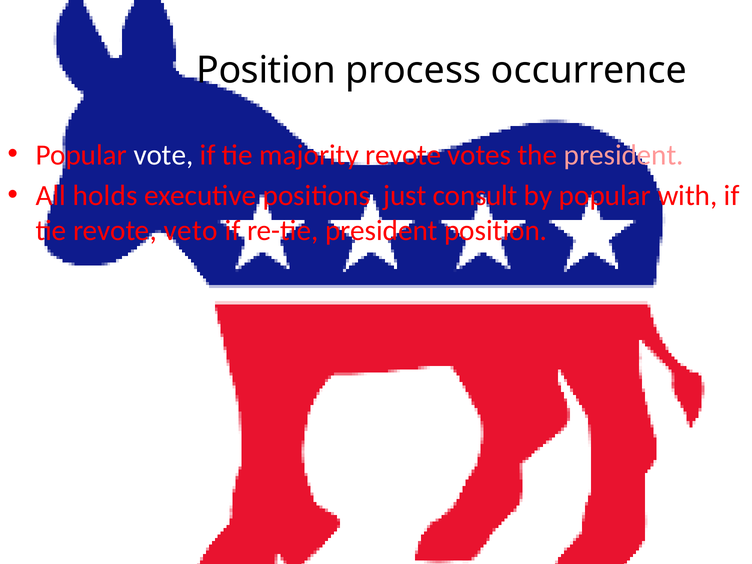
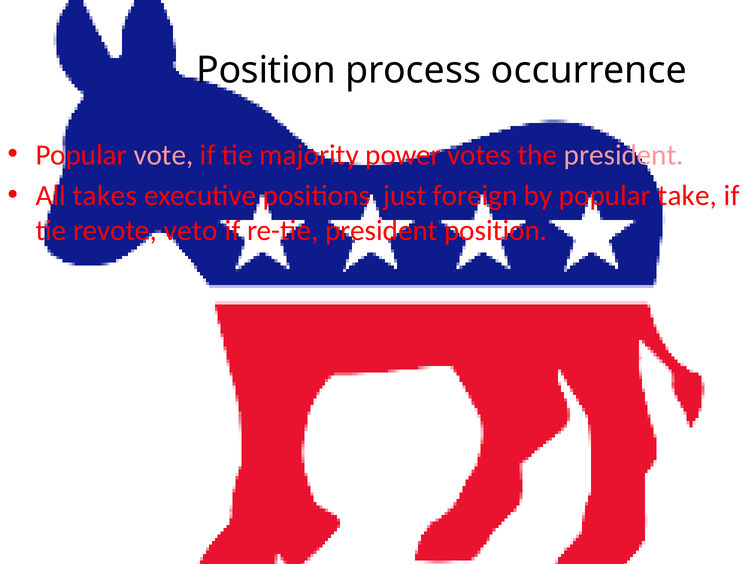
vote colour: white -> pink
majority revote: revote -> power
holds: holds -> takes
consult: consult -> foreign
with: with -> take
